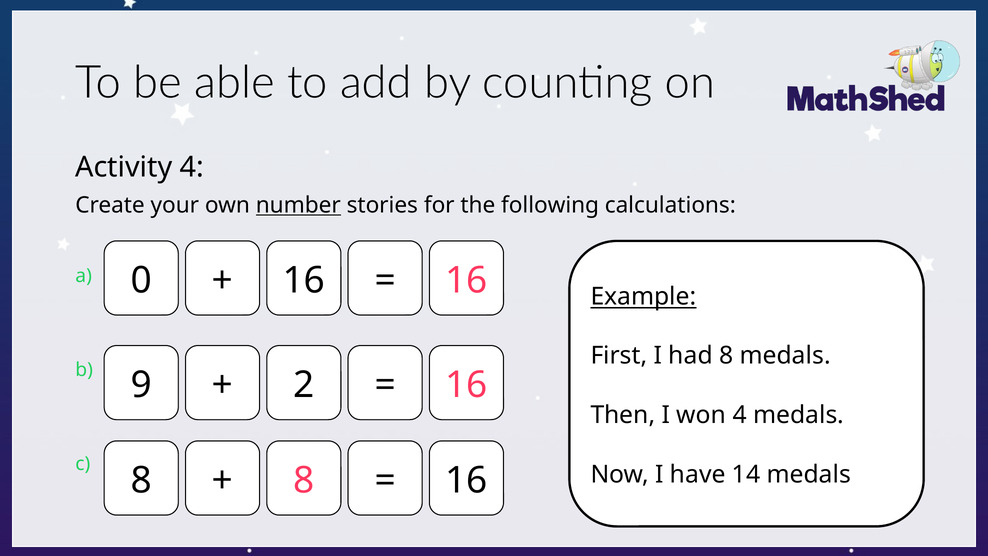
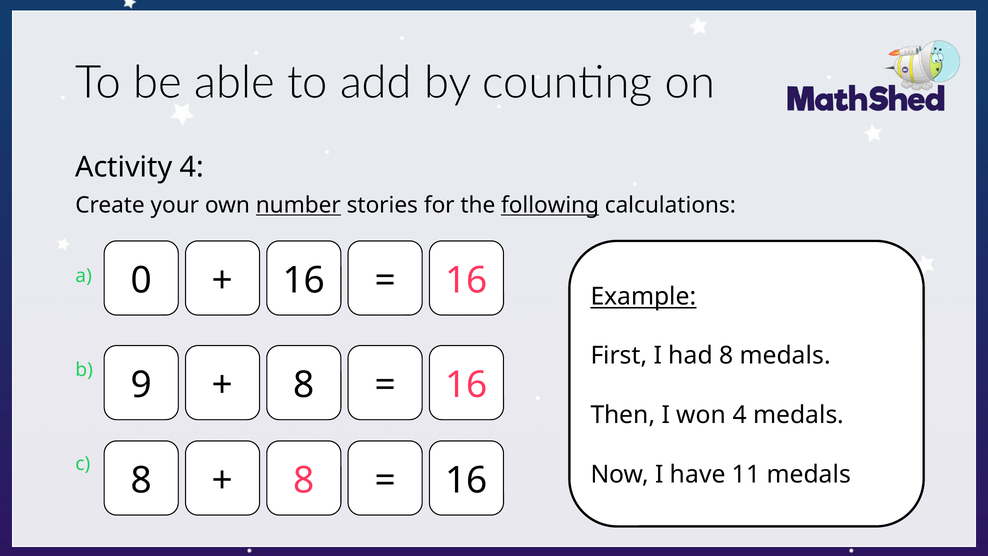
following underline: none -> present
2 at (304, 385): 2 -> 8
14: 14 -> 11
